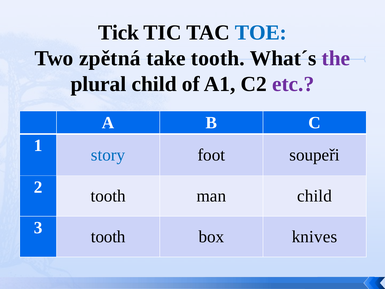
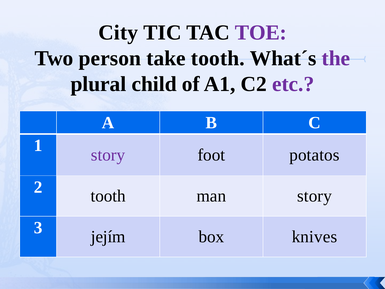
Tick: Tick -> City
TOE colour: blue -> purple
zpětná: zpětná -> person
story at (108, 155) colour: blue -> purple
soupeři: soupeři -> potatos
man child: child -> story
tooth at (108, 237): tooth -> jejím
